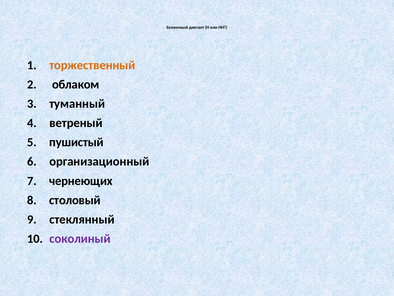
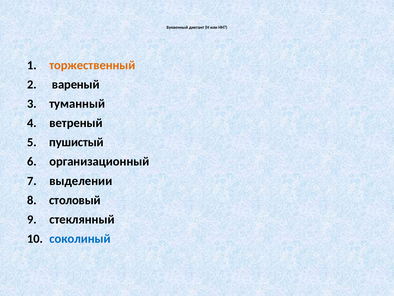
облаком: облаком -> вареный
чернеющих: чернеющих -> выделении
соколиный colour: purple -> blue
